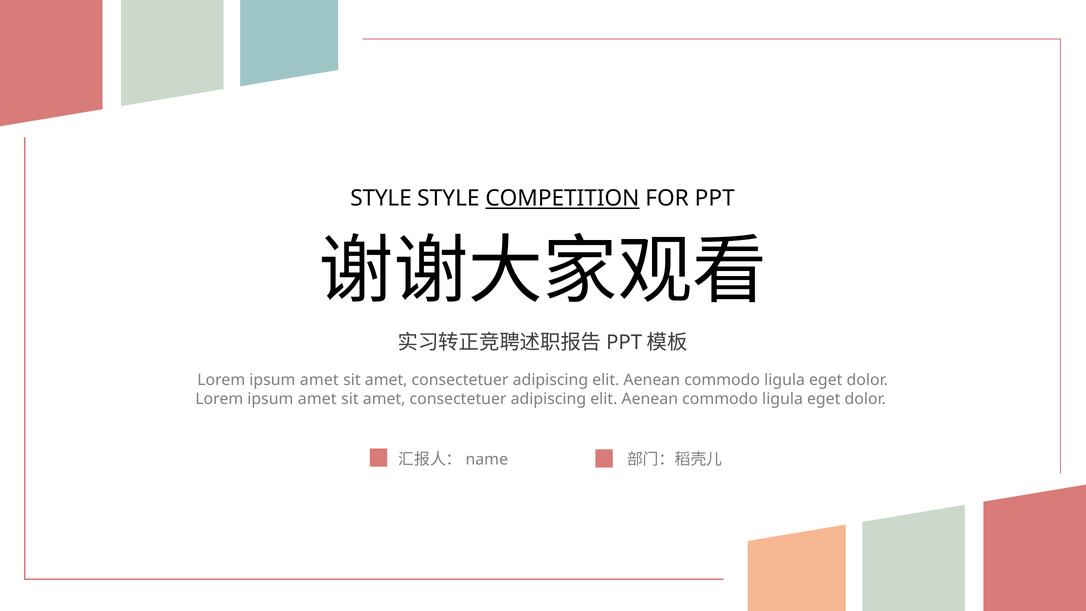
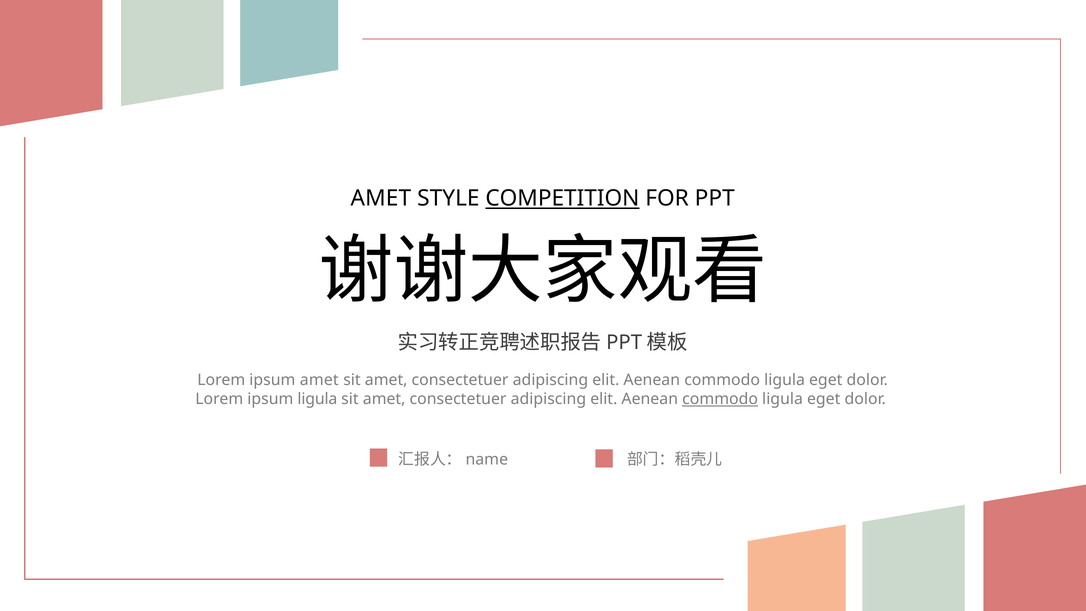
STYLE at (381, 198): STYLE -> AMET
amet at (317, 399): amet -> ligula
commodo at (720, 399) underline: none -> present
